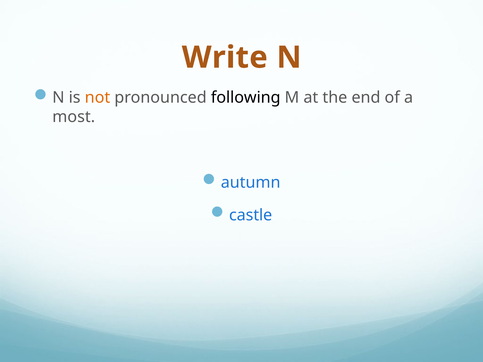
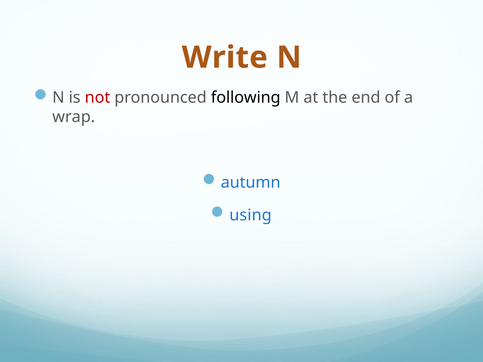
not colour: orange -> red
most: most -> wrap
castle: castle -> using
